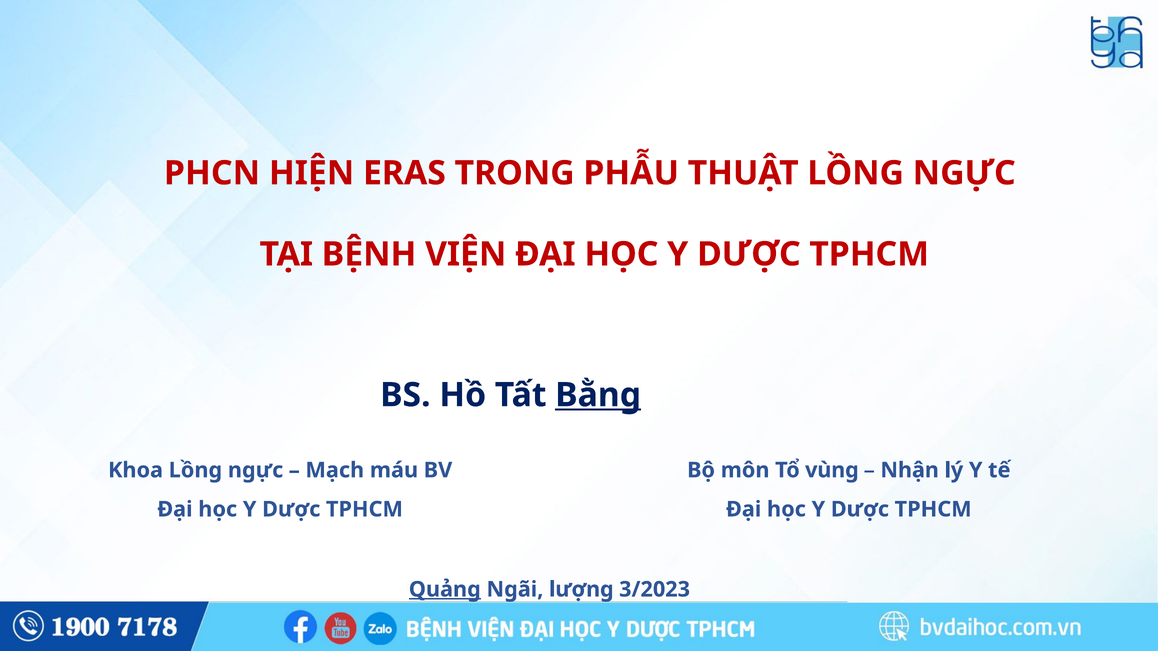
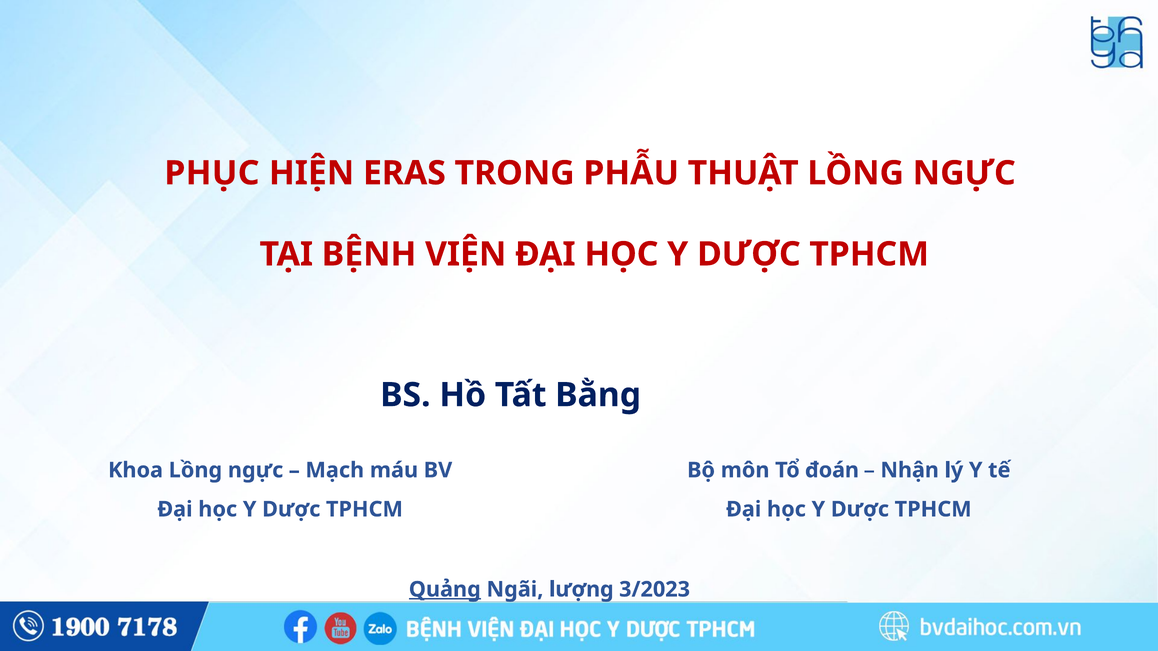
PHCN: PHCN -> PHỤC
Bằng underline: present -> none
vùng: vùng -> đoán
